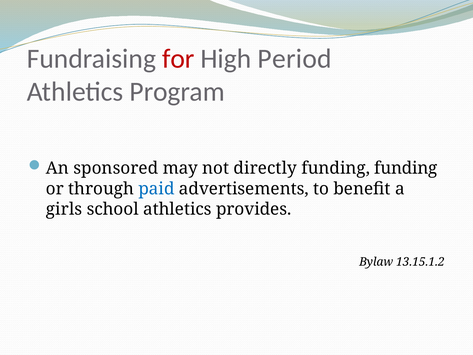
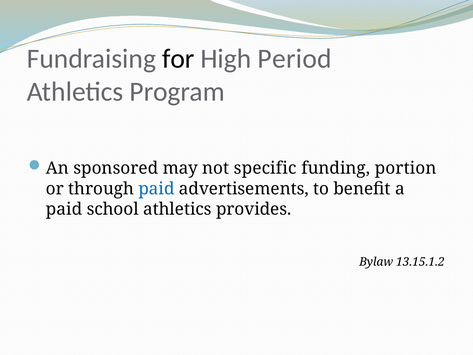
for colour: red -> black
directly: directly -> specific
funding funding: funding -> portion
girls at (64, 209): girls -> paid
